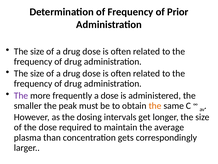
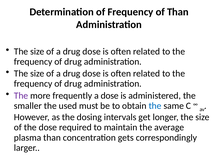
of Prior: Prior -> Than
peak: peak -> used
the at (155, 105) colour: orange -> blue
